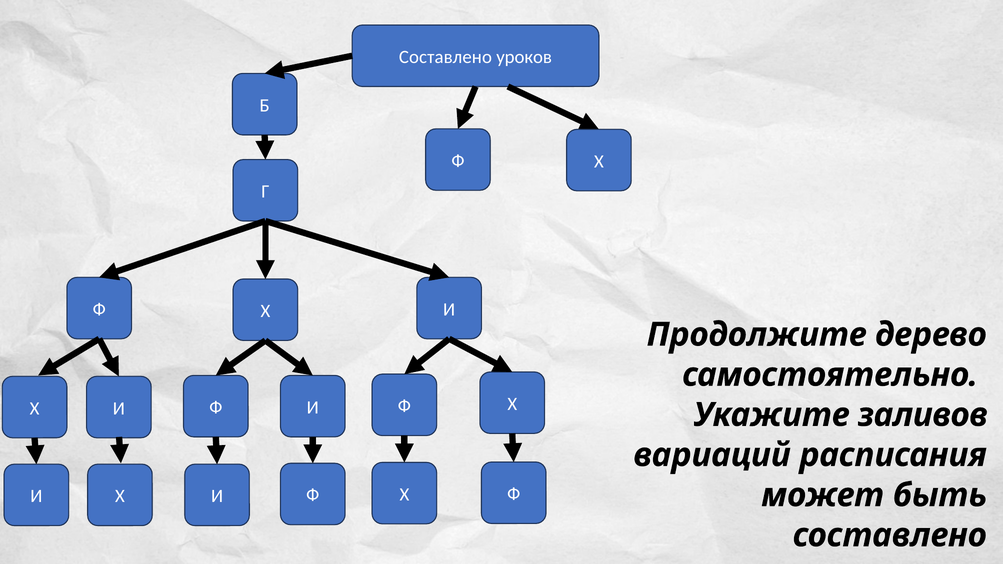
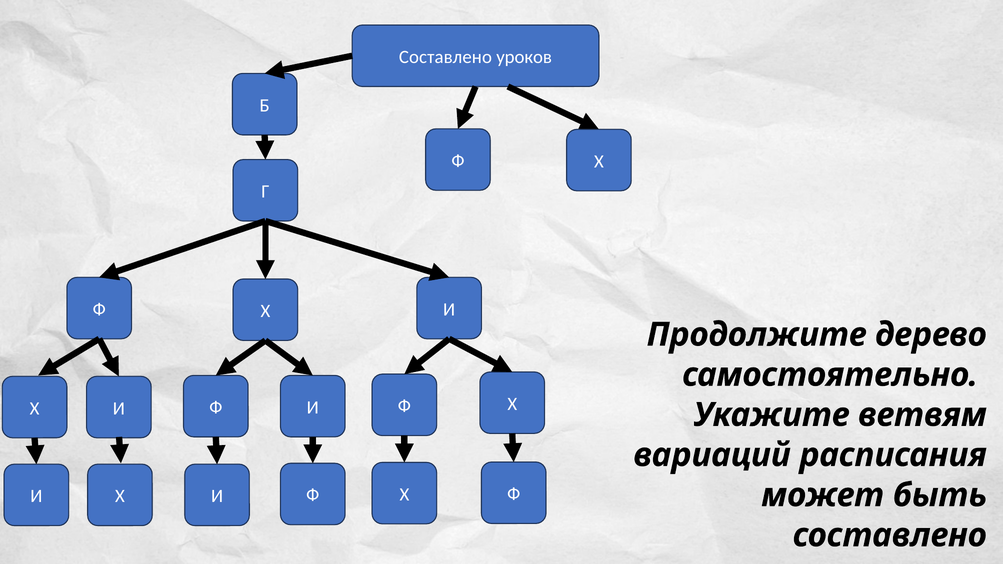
заливов: заливов -> ветвям
